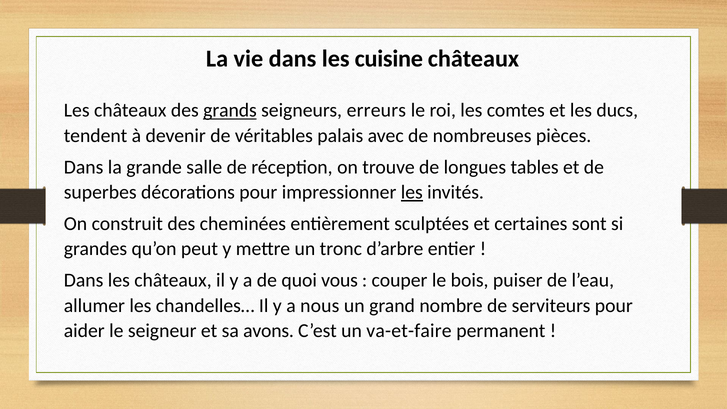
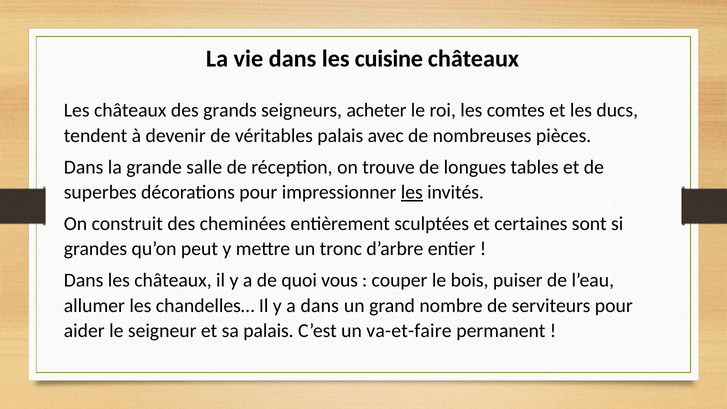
grands underline: present -> none
erreurs: erreurs -> acheter
a nous: nous -> dans
sa avons: avons -> palais
